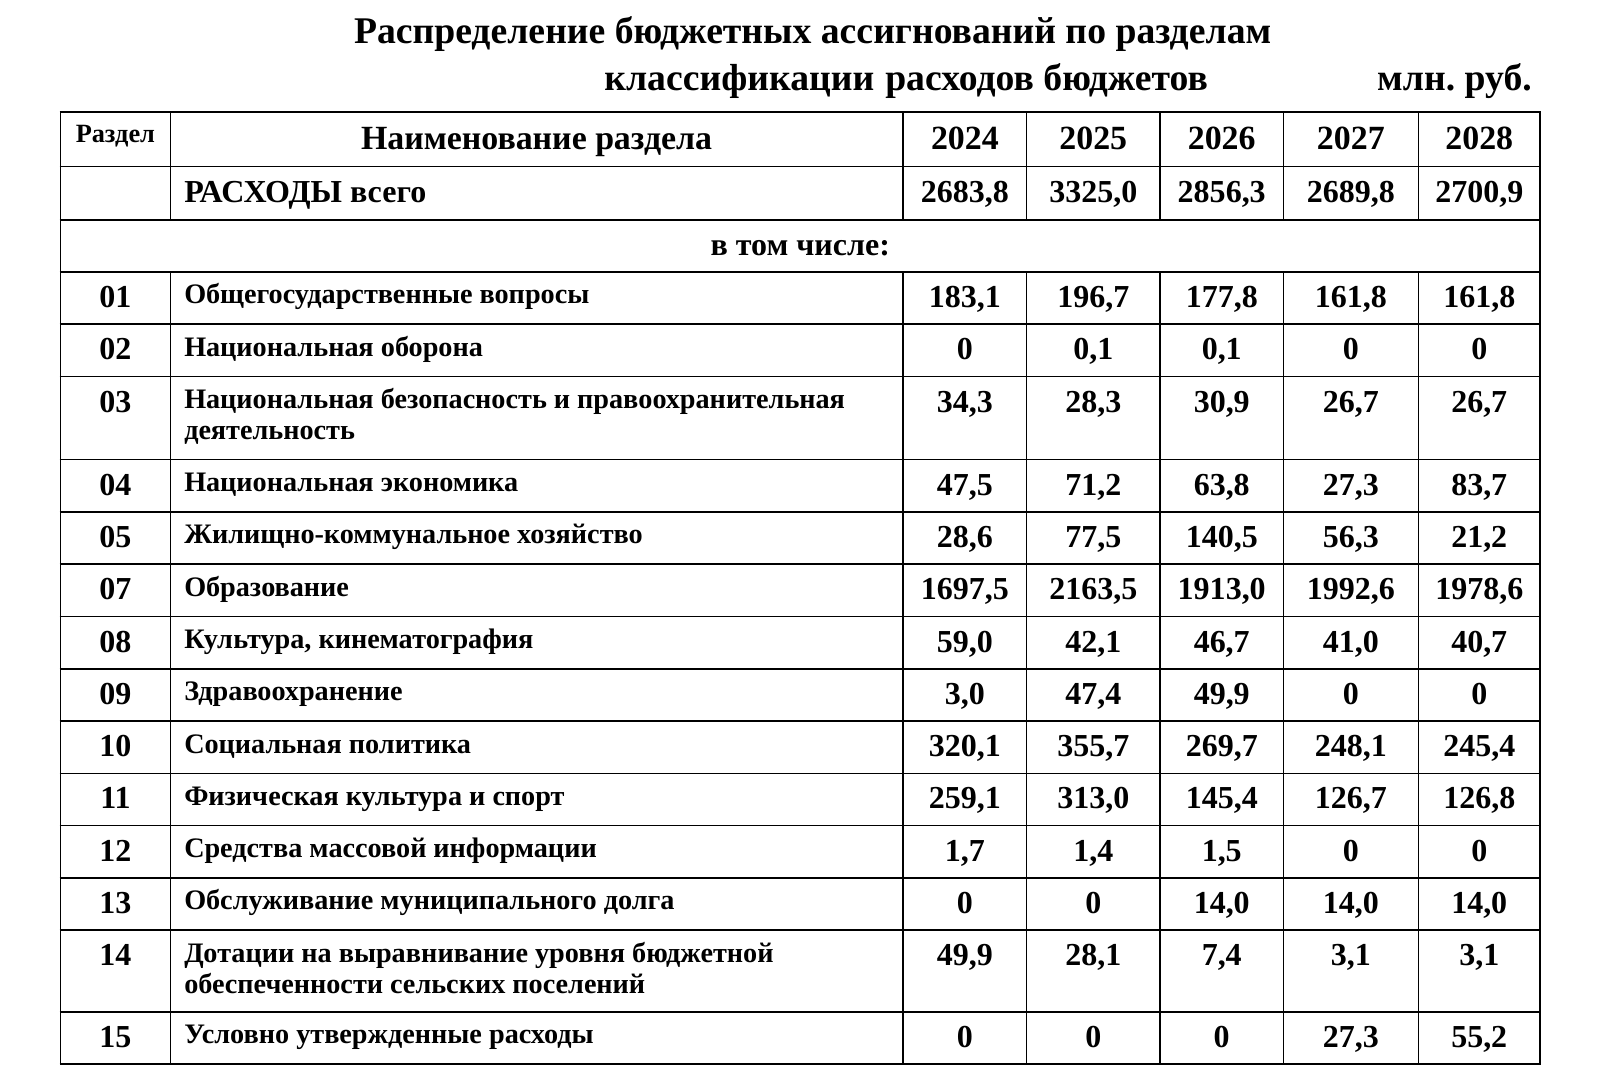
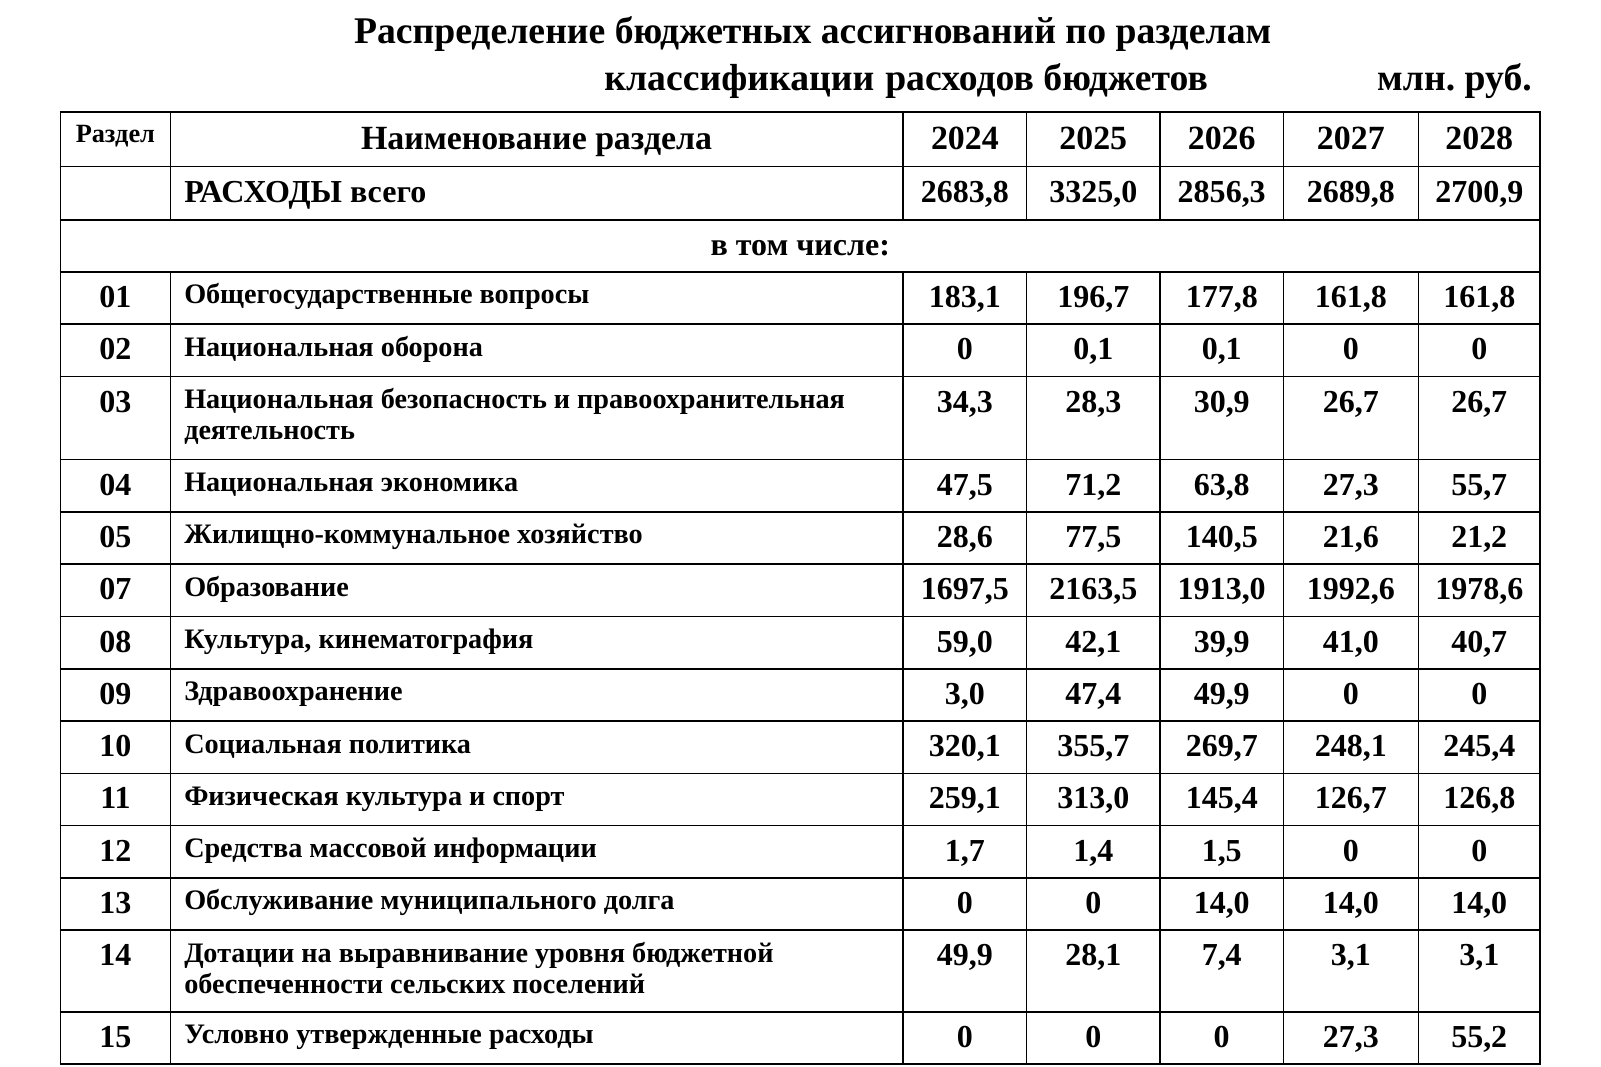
83,7: 83,7 -> 55,7
56,3: 56,3 -> 21,6
46,7: 46,7 -> 39,9
